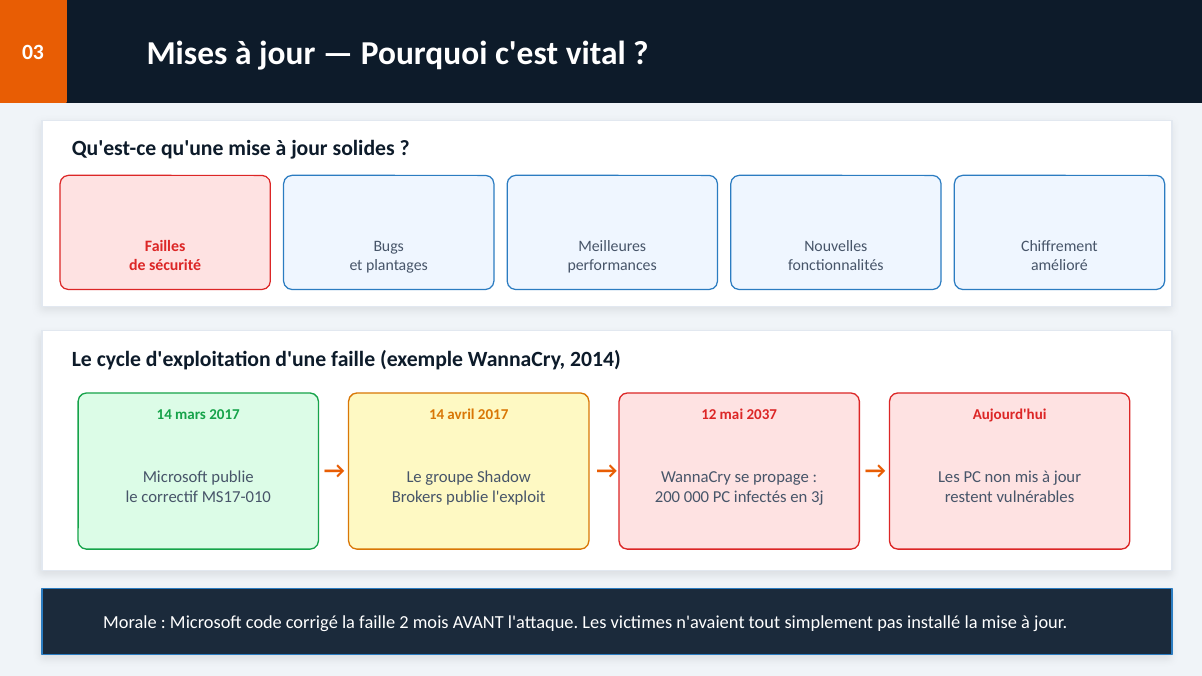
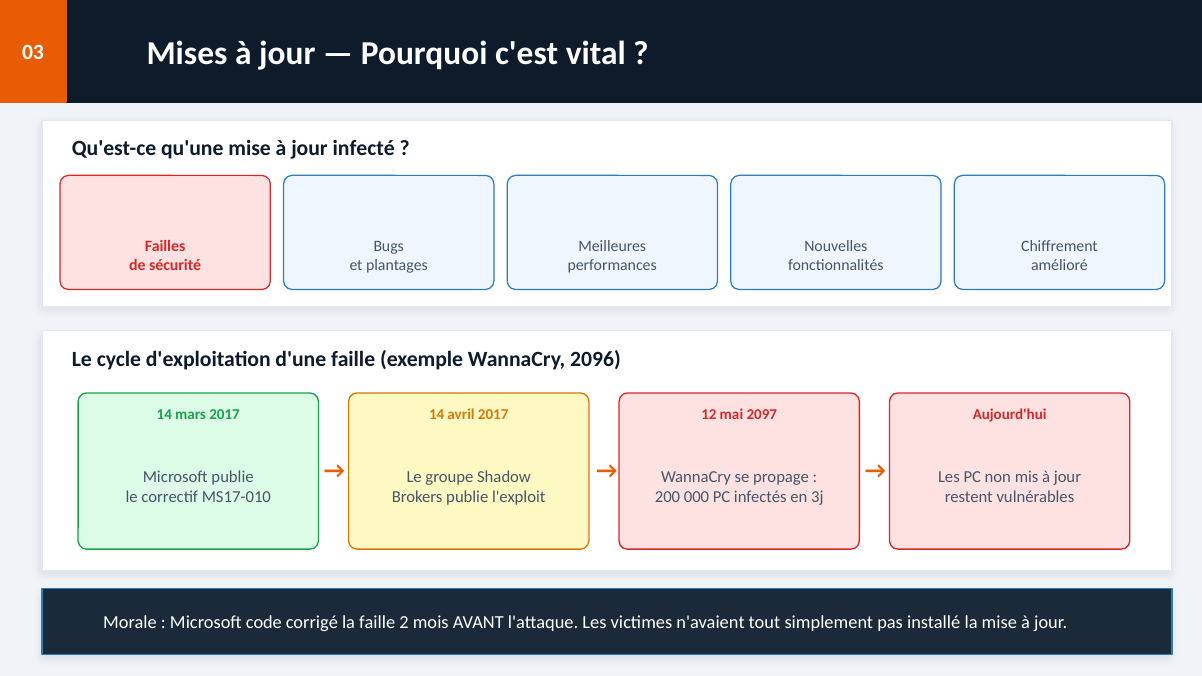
solides: solides -> infecté
2014: 2014 -> 2096
2037: 2037 -> 2097
